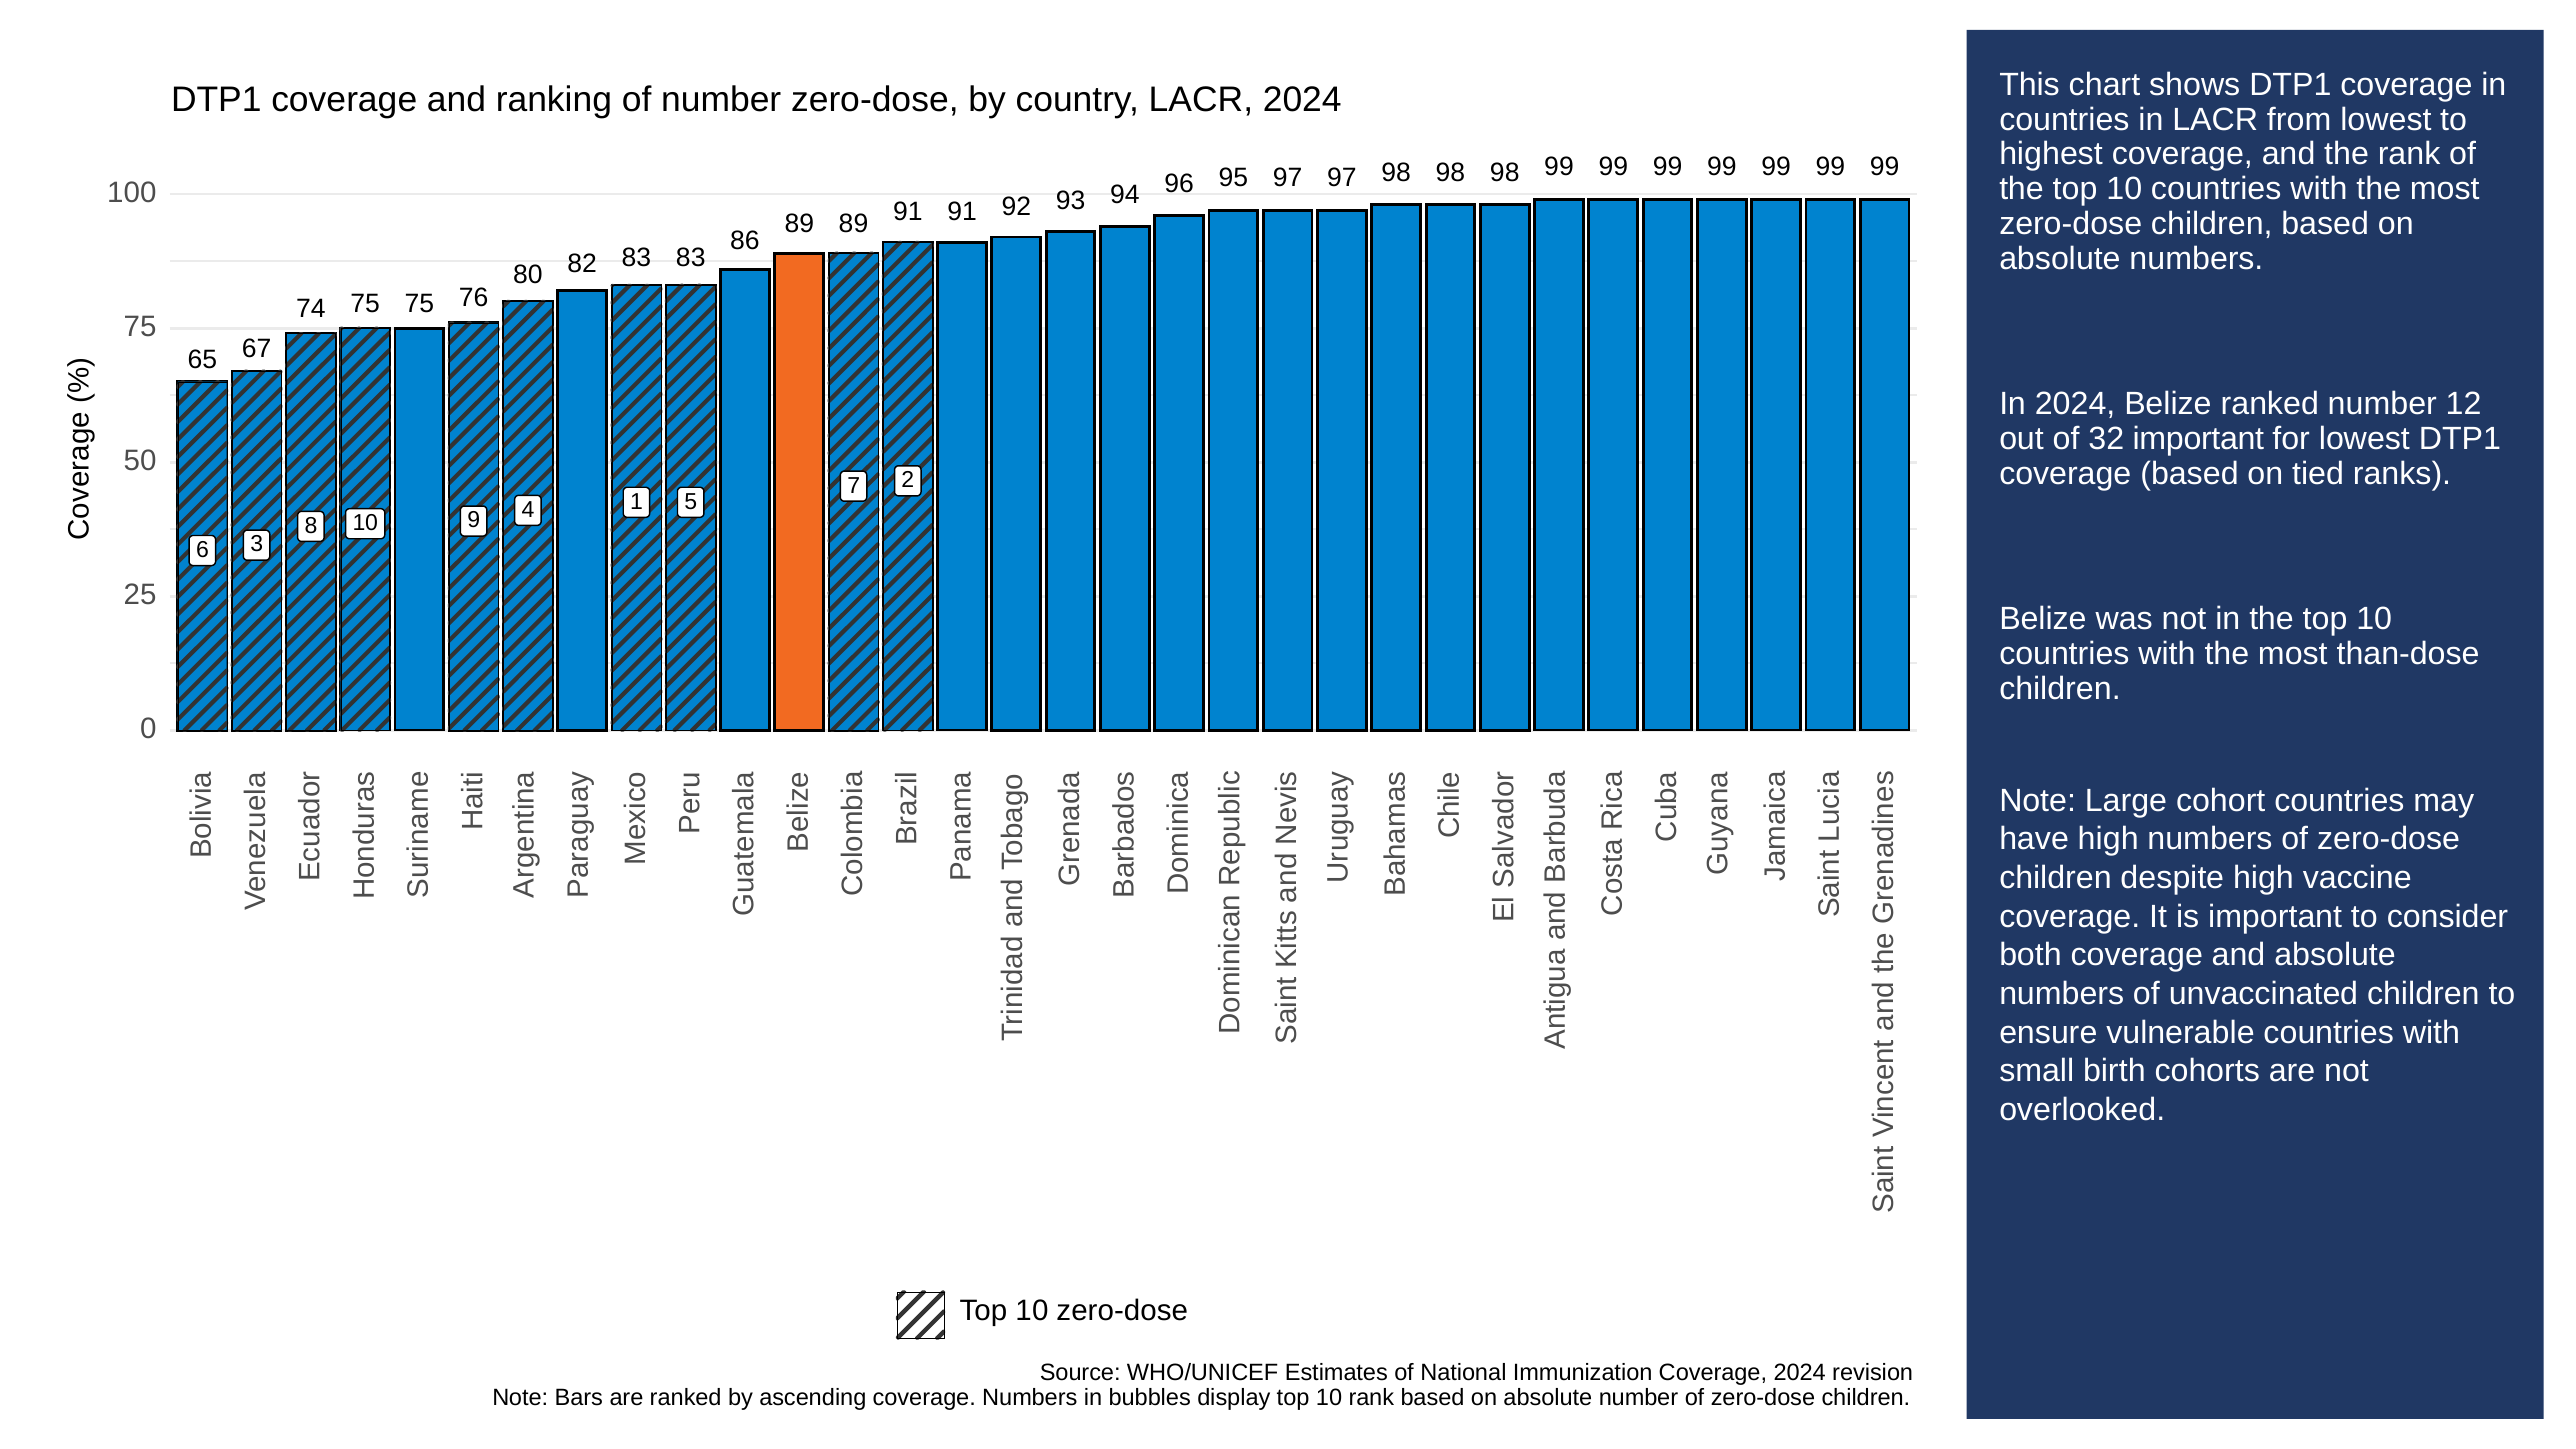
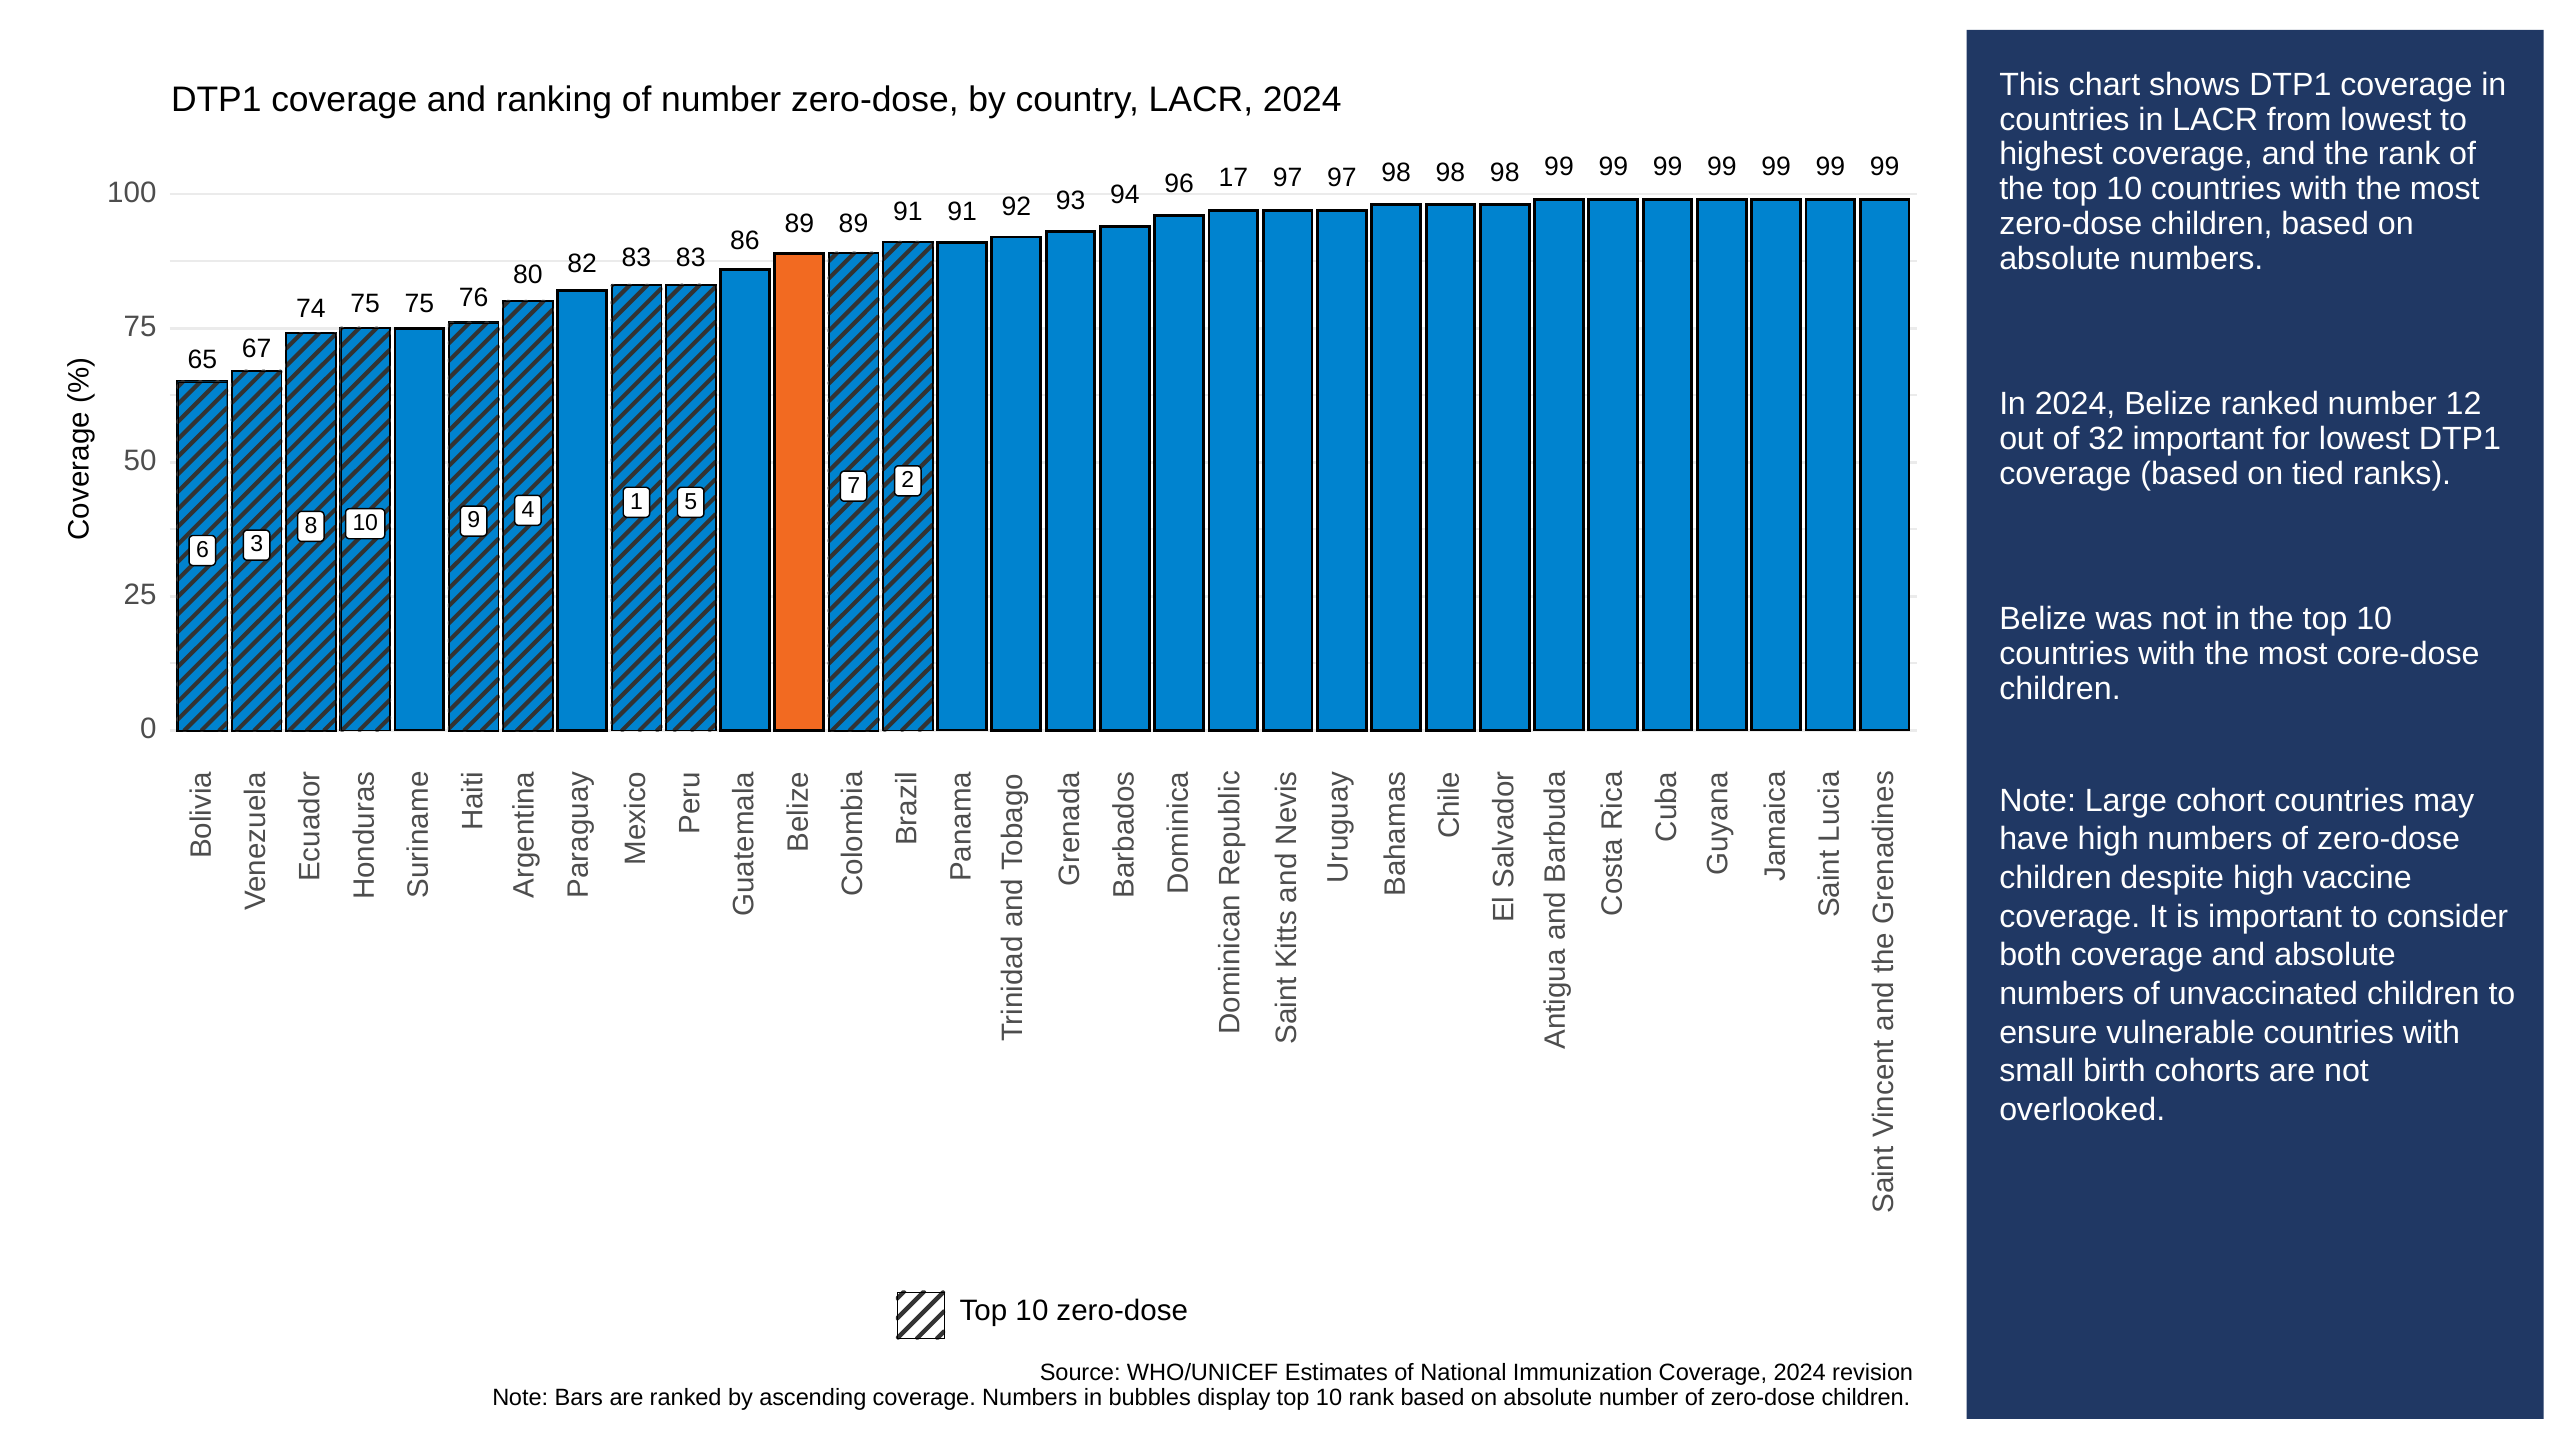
95: 95 -> 17
than-dose: than-dose -> core-dose
